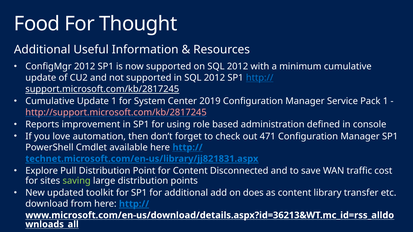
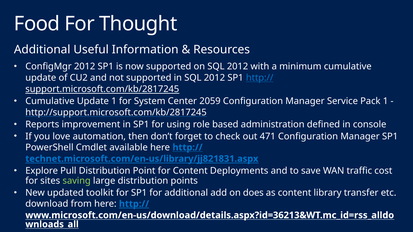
2019: 2019 -> 2059
http://support.microsoft.com/kb/2817245 colour: pink -> white
Disconnected: Disconnected -> Deployments
